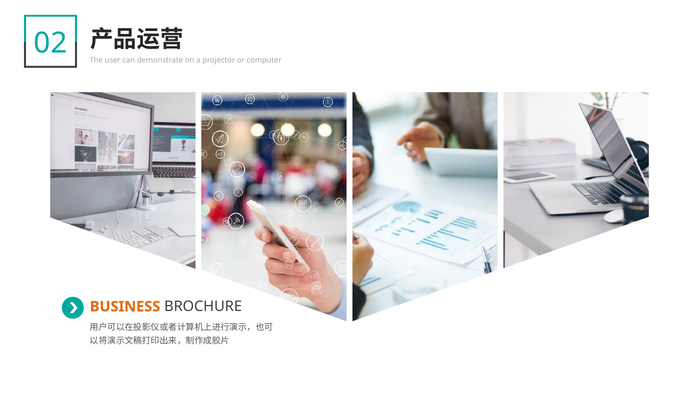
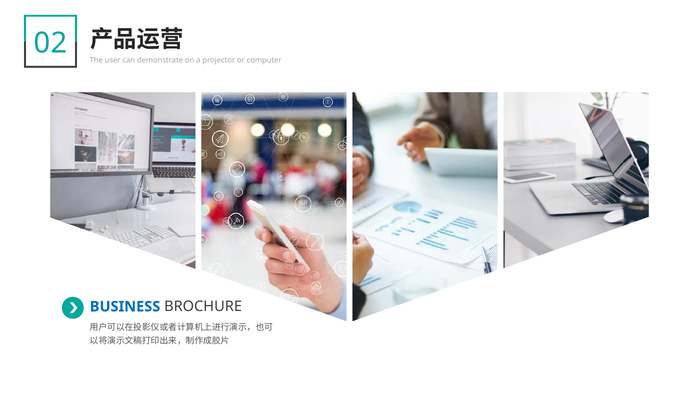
BUSINESS colour: orange -> blue
